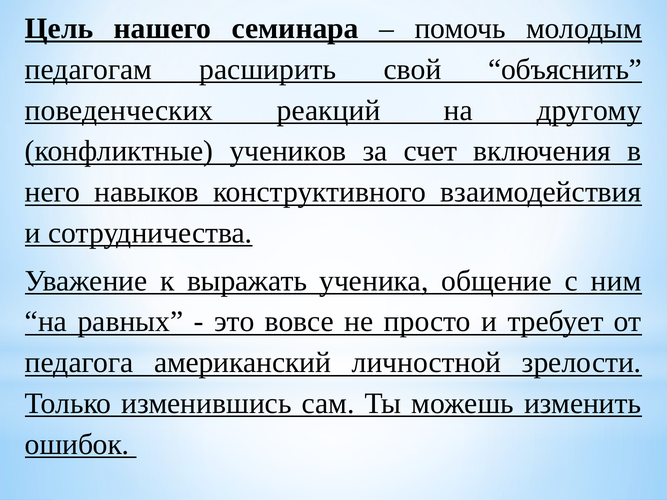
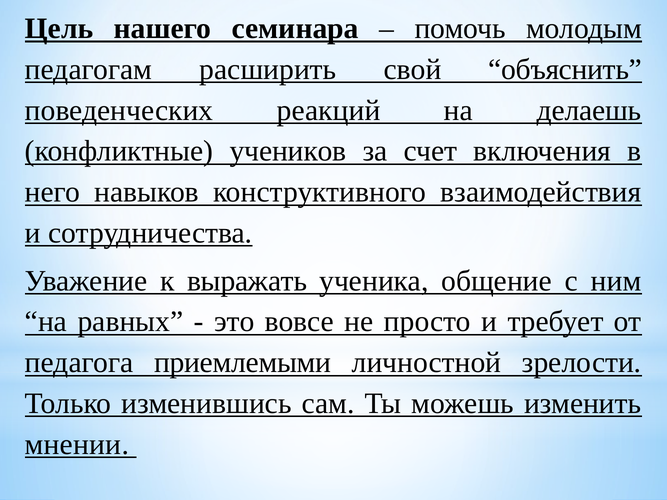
другому: другому -> делаешь
американский: американский -> приемлемыми
ошибок: ошибок -> мнении
